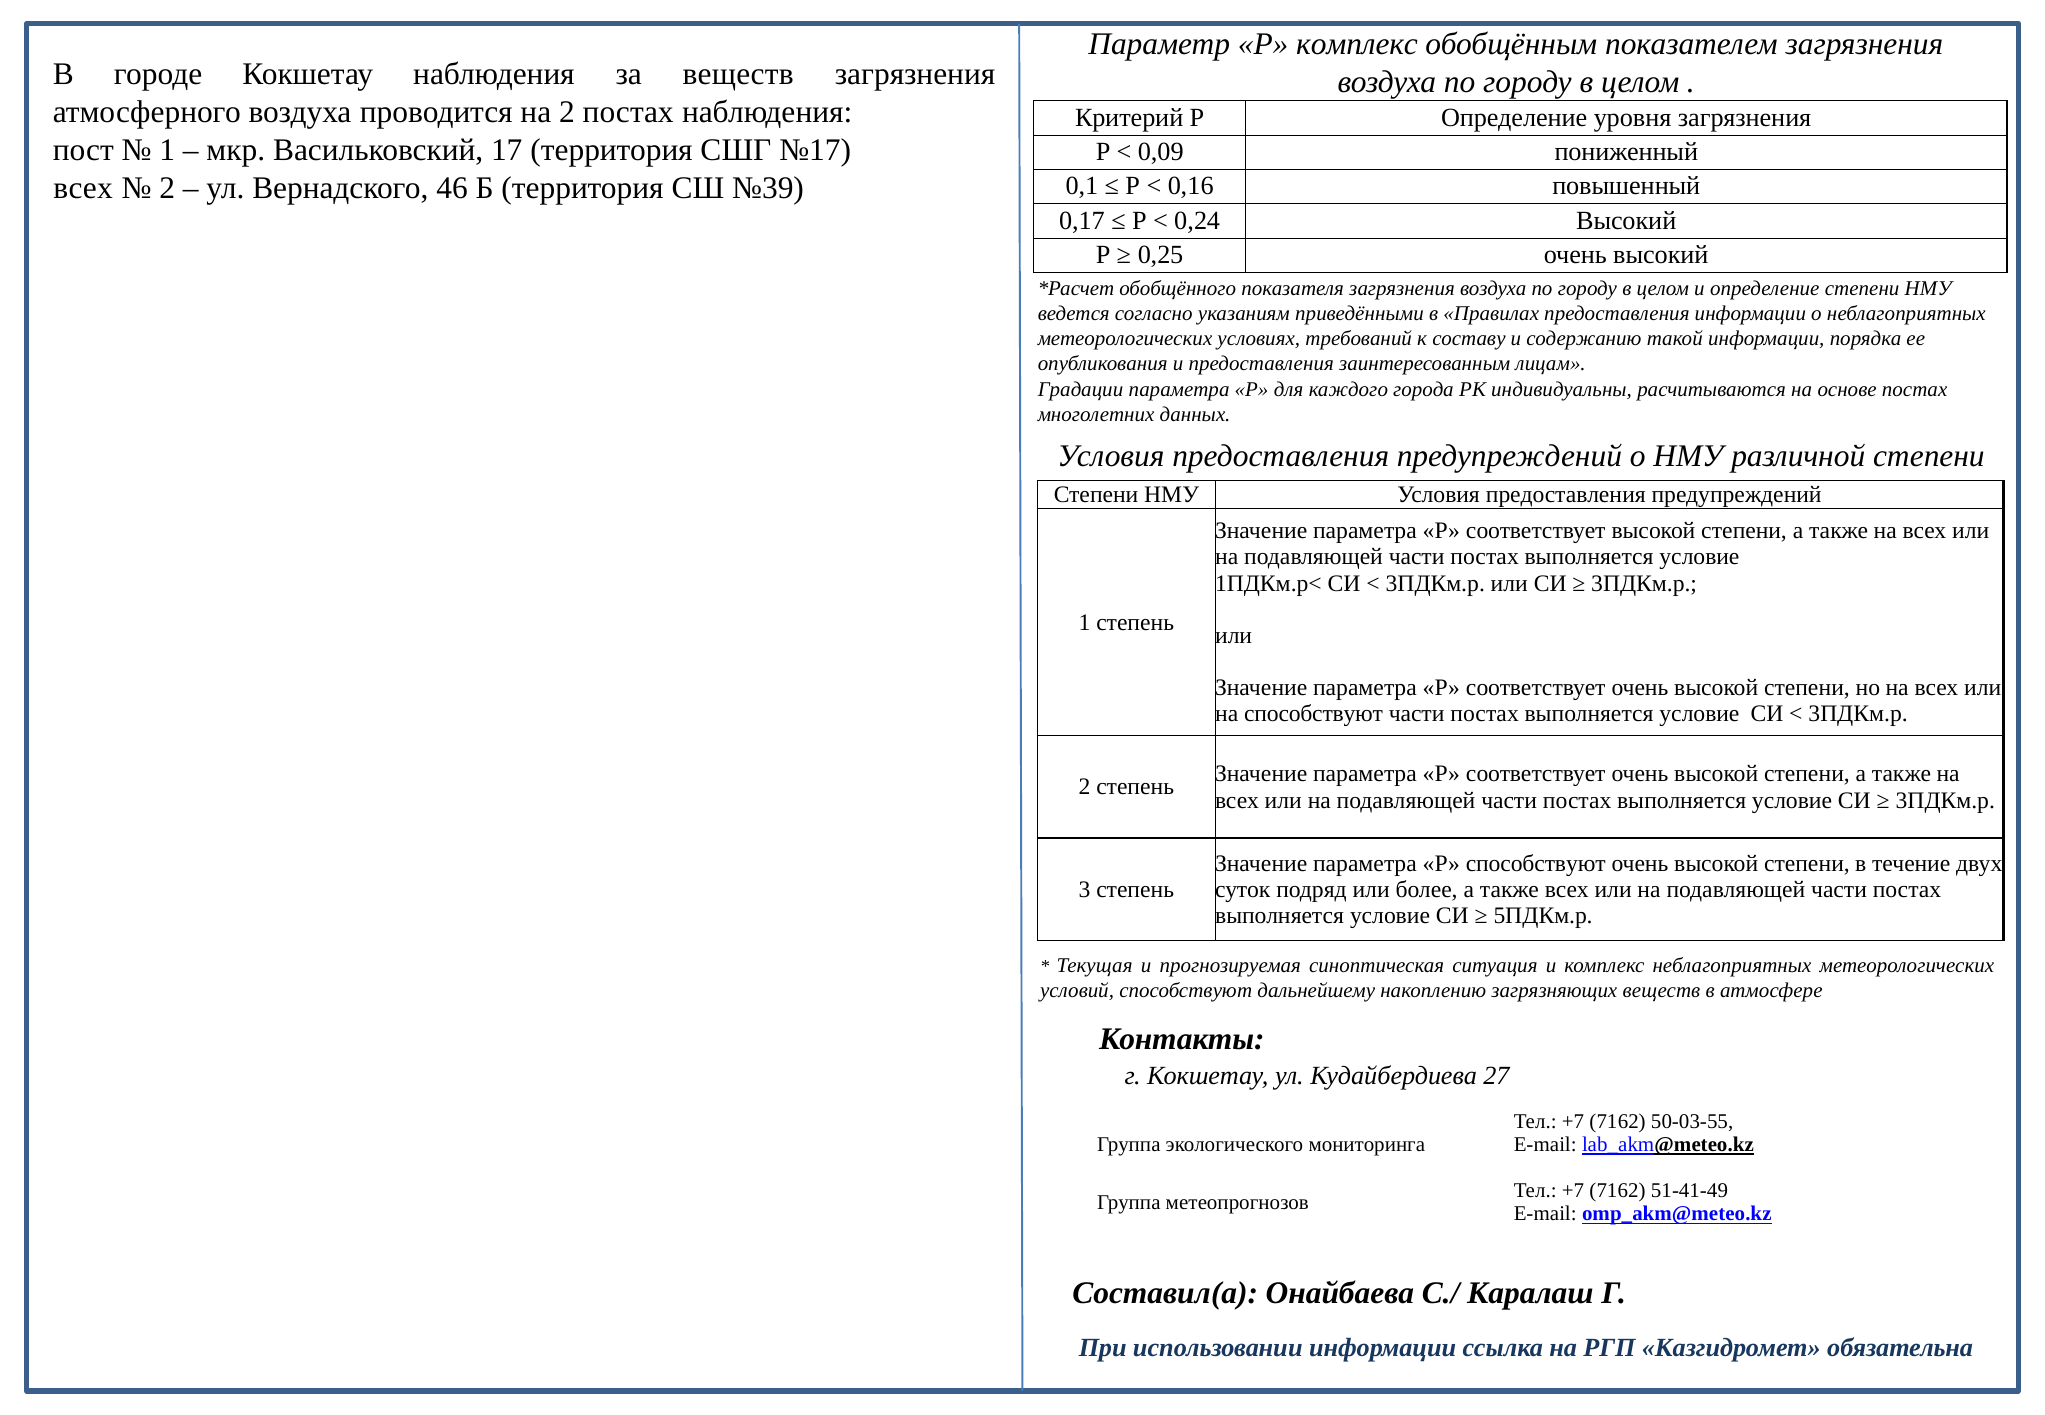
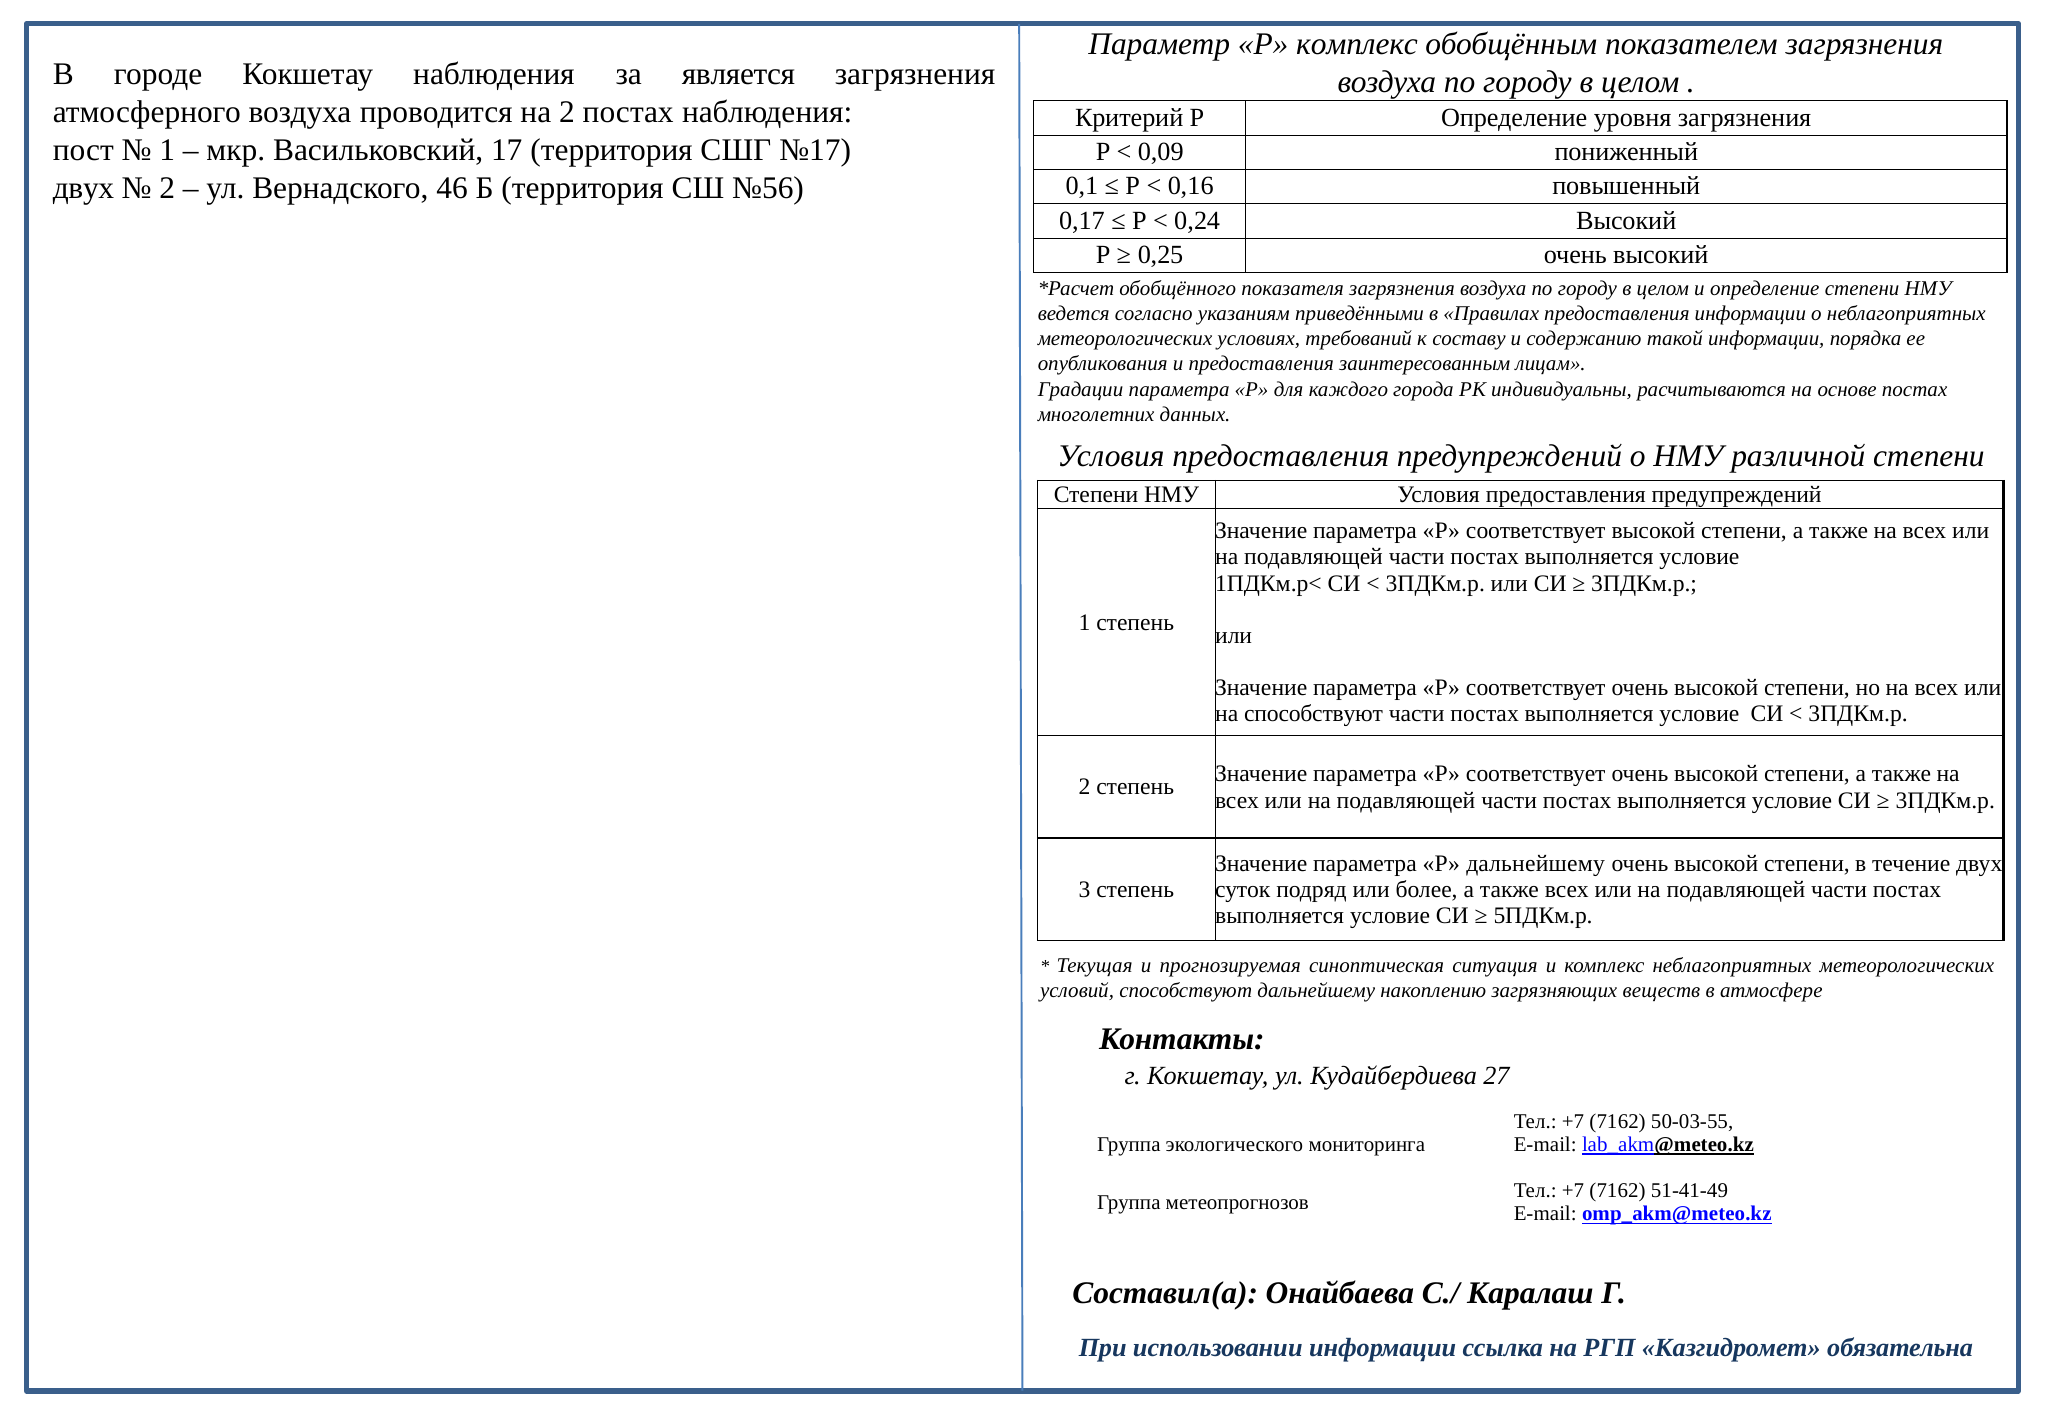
за веществ: веществ -> является
всех at (83, 188): всех -> двух
№39: №39 -> №56
Р способствуют: способствуют -> дальнейшему
